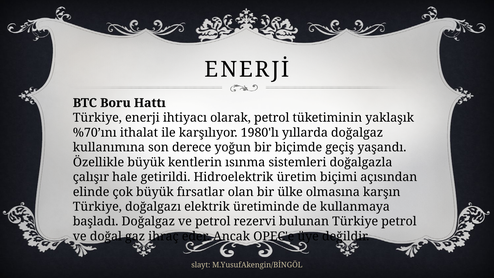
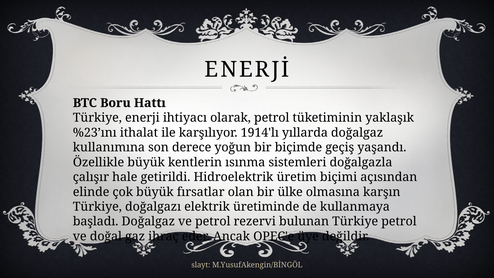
%70’ını: %70’ını -> %23’ını
1980'lı: 1980'lı -> 1914'lı
